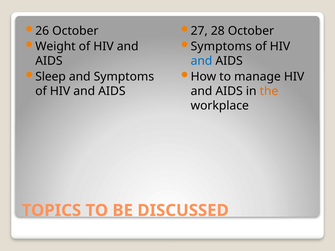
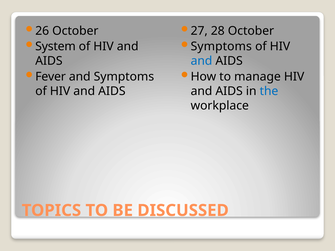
Weight: Weight -> System
Sleep: Sleep -> Fever
the colour: orange -> blue
